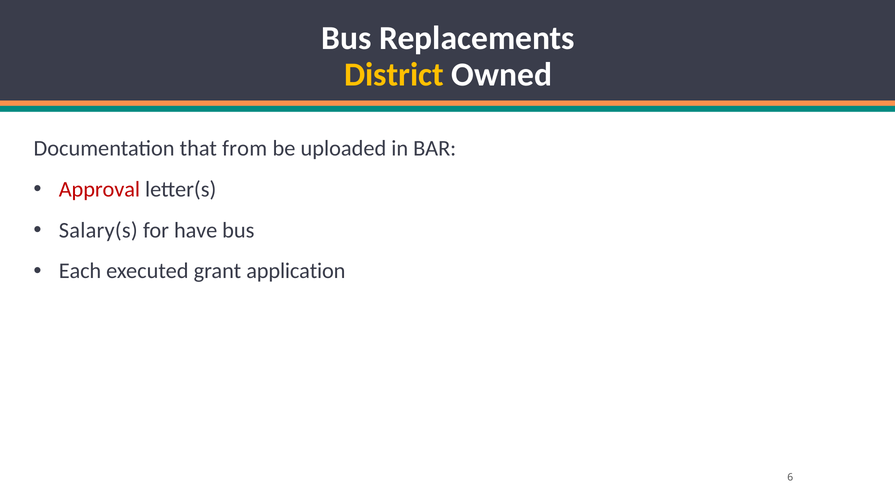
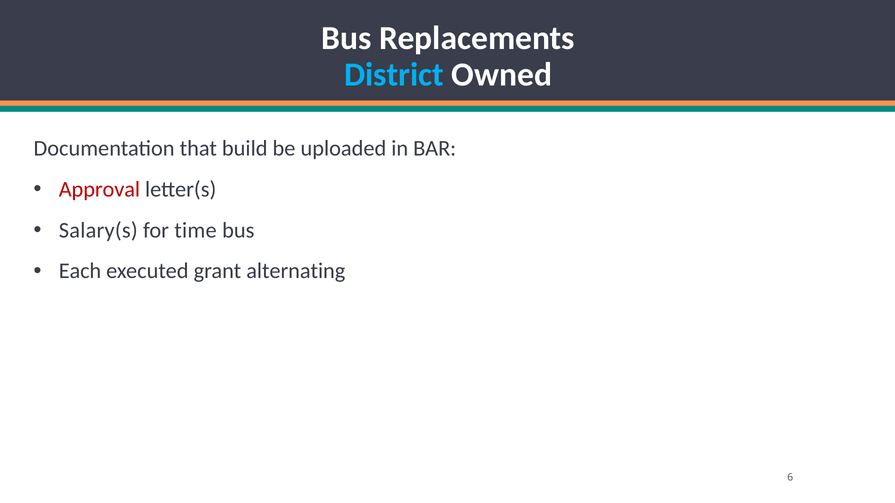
District colour: yellow -> light blue
from: from -> build
have: have -> time
application: application -> alternating
